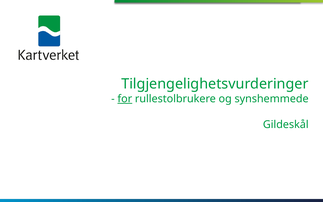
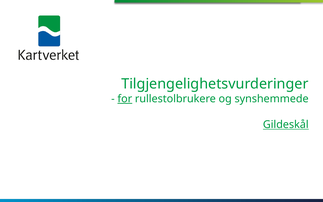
Gildeskål underline: none -> present
